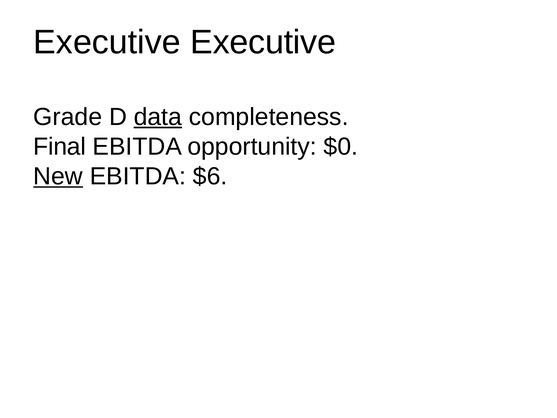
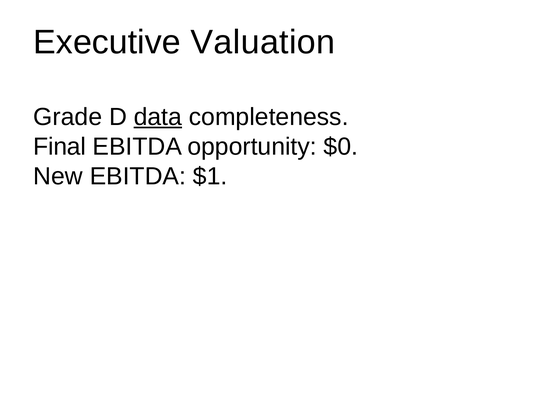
Executive Executive: Executive -> Valuation
New underline: present -> none
$6: $6 -> $1
